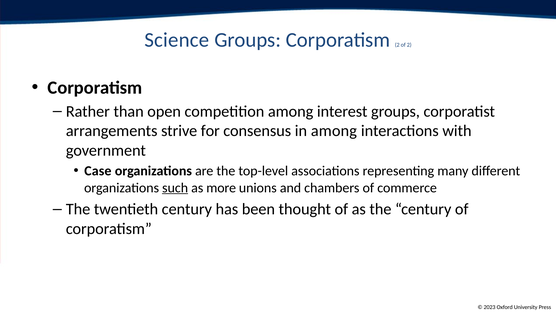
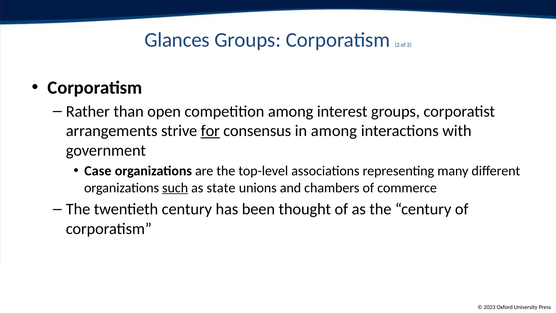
Science: Science -> Glances
for underline: none -> present
more: more -> state
